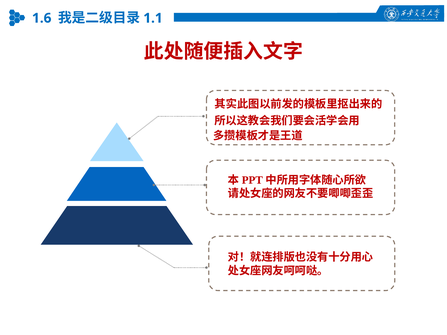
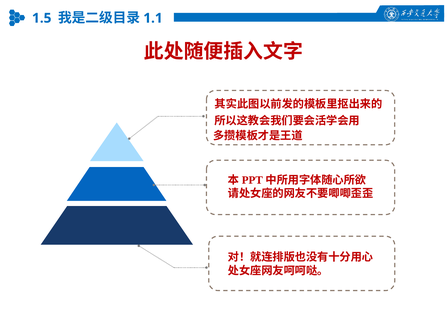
1.6: 1.6 -> 1.5
